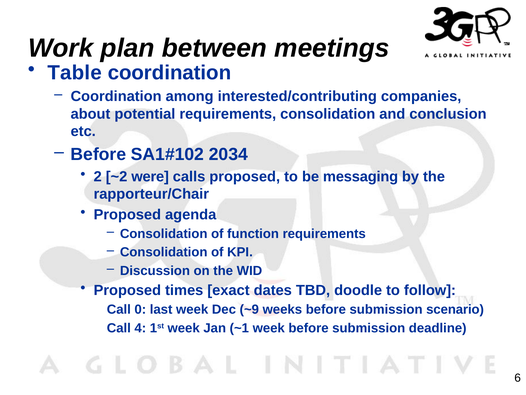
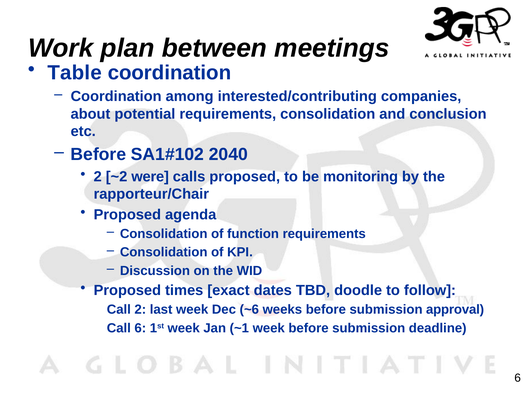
2034: 2034 -> 2040
messaging: messaging -> monitoring
Call 0: 0 -> 2
~9: ~9 -> ~6
scenario: scenario -> approval
Call 4: 4 -> 6
